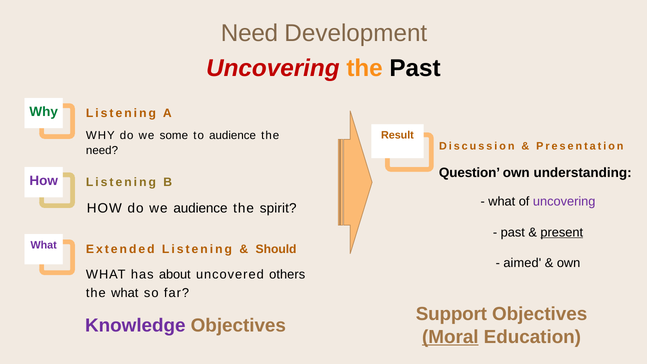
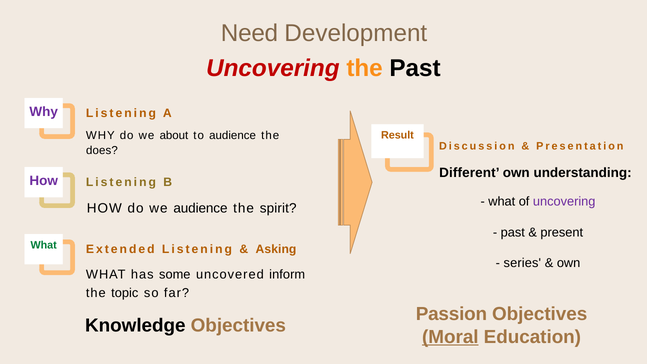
Why at (44, 112) colour: green -> purple
some: some -> about
need at (102, 150): need -> does
Question: Question -> Different
present underline: present -> none
What at (44, 245) colour: purple -> green
Should: Should -> Asking
aimed: aimed -> series
about: about -> some
others: others -> inform
the what: what -> topic
Support: Support -> Passion
Knowledge colour: purple -> black
